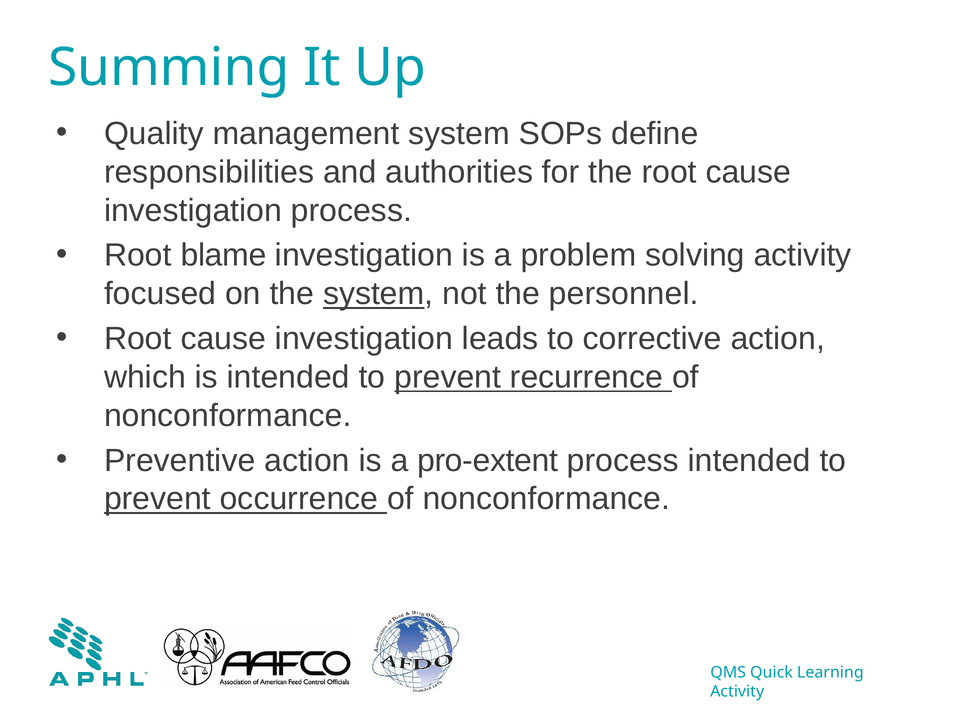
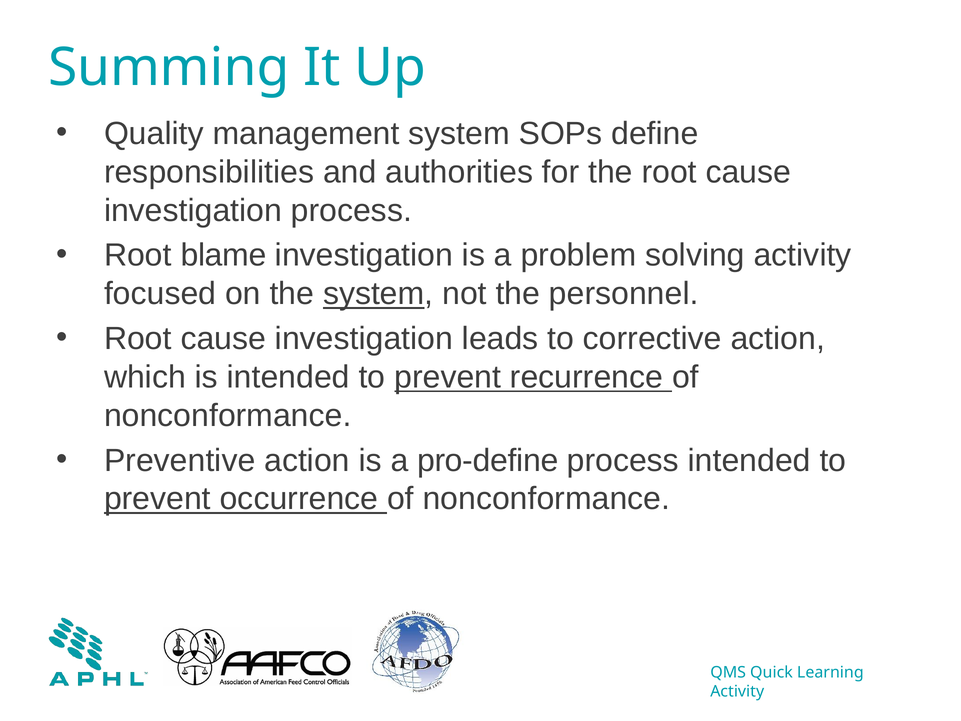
pro-extent: pro-extent -> pro-define
